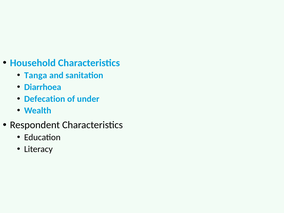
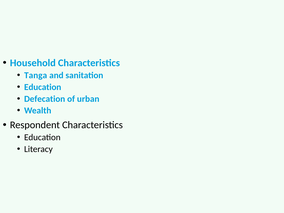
Diarrhoea at (43, 87): Diarrhoea -> Education
under: under -> urban
